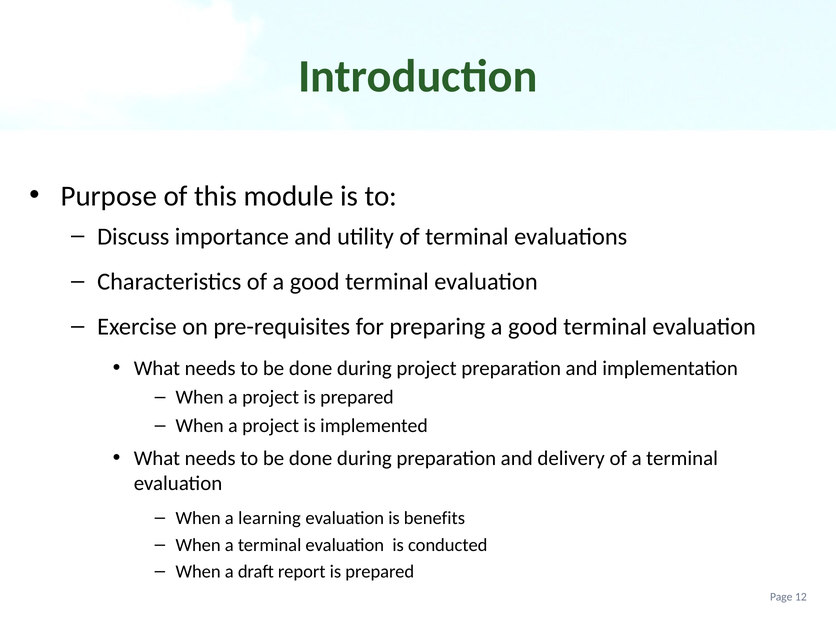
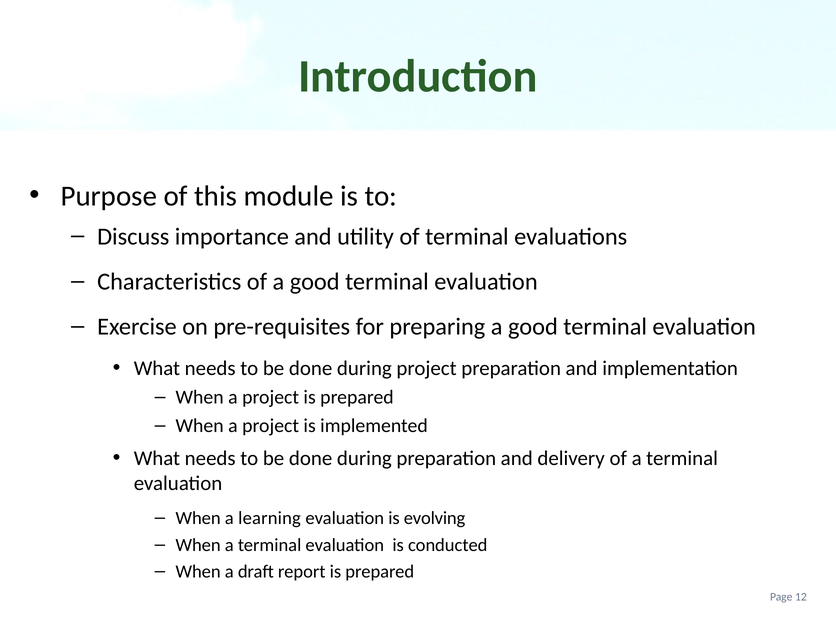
benefits: benefits -> evolving
